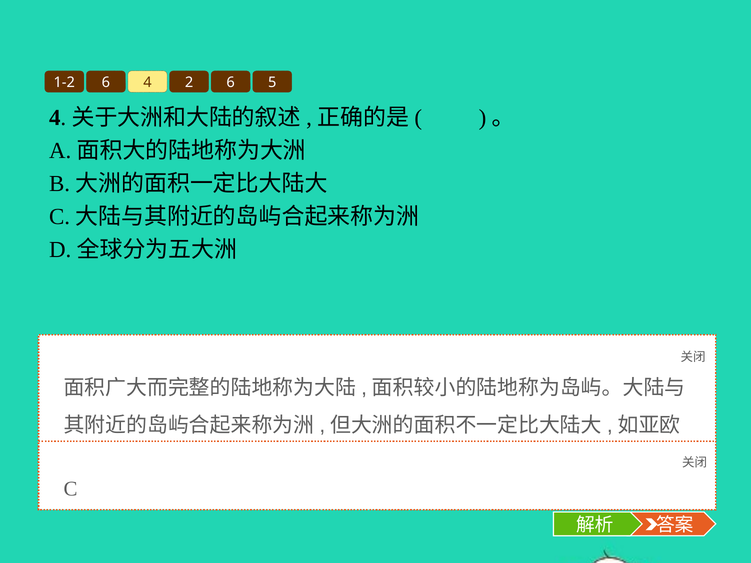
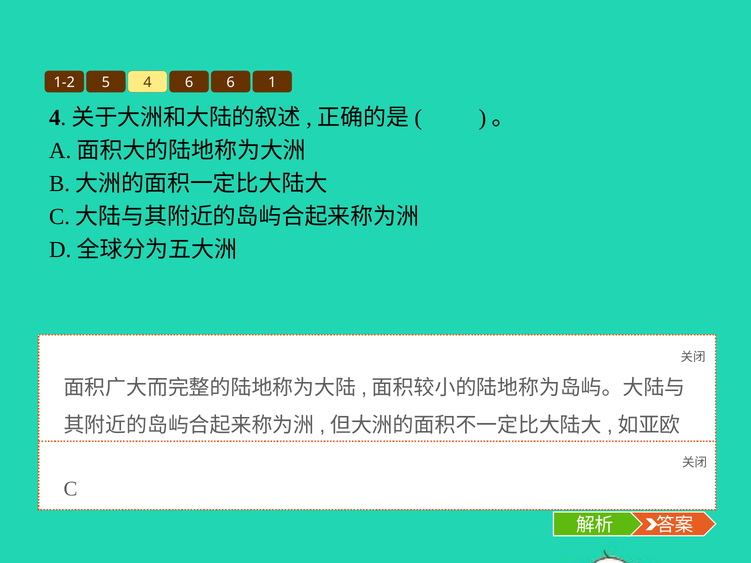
1-2 6: 6 -> 5
4 2: 2 -> 6
5: 5 -> 1
